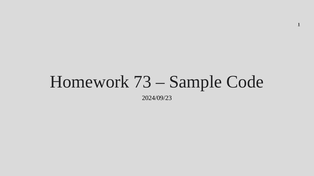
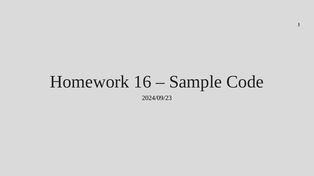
73: 73 -> 16
